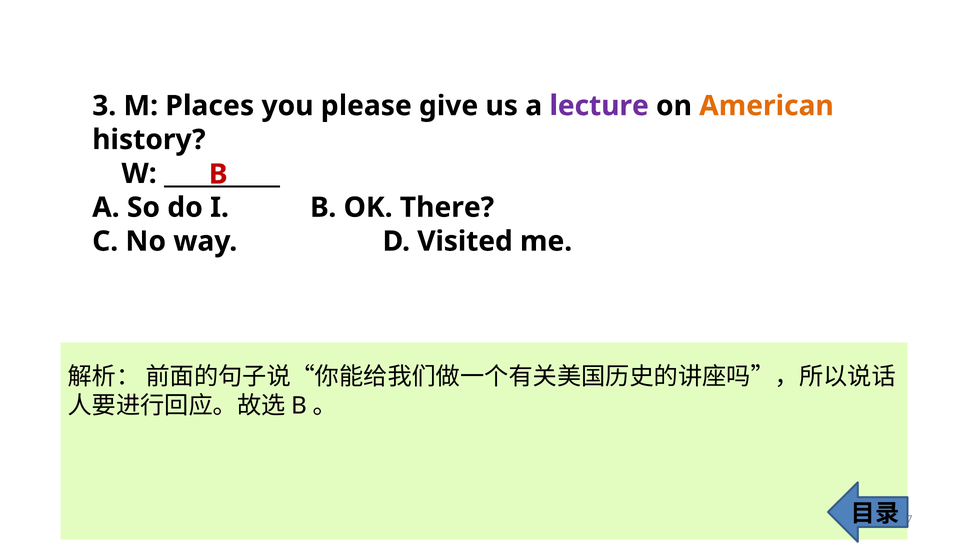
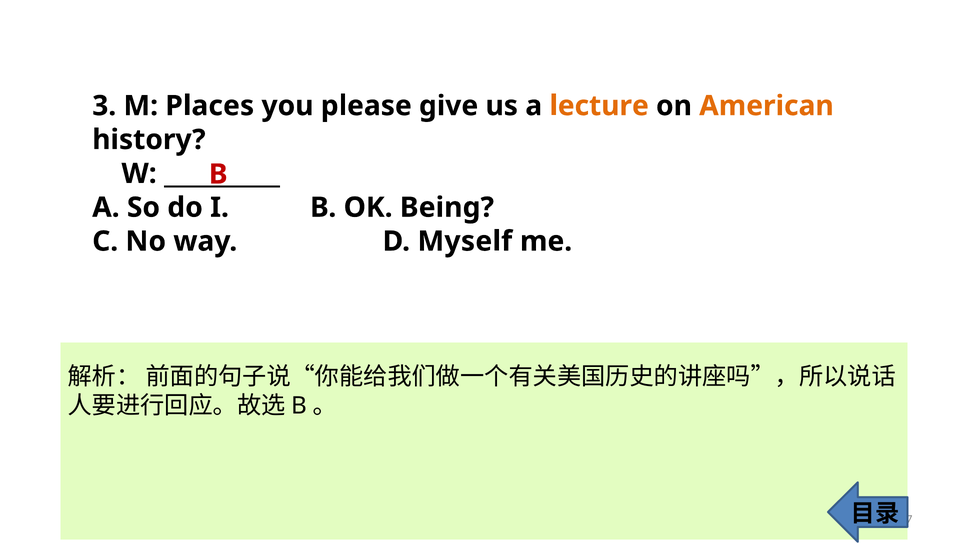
lecture colour: purple -> orange
There: There -> Being
Visited: Visited -> Myself
